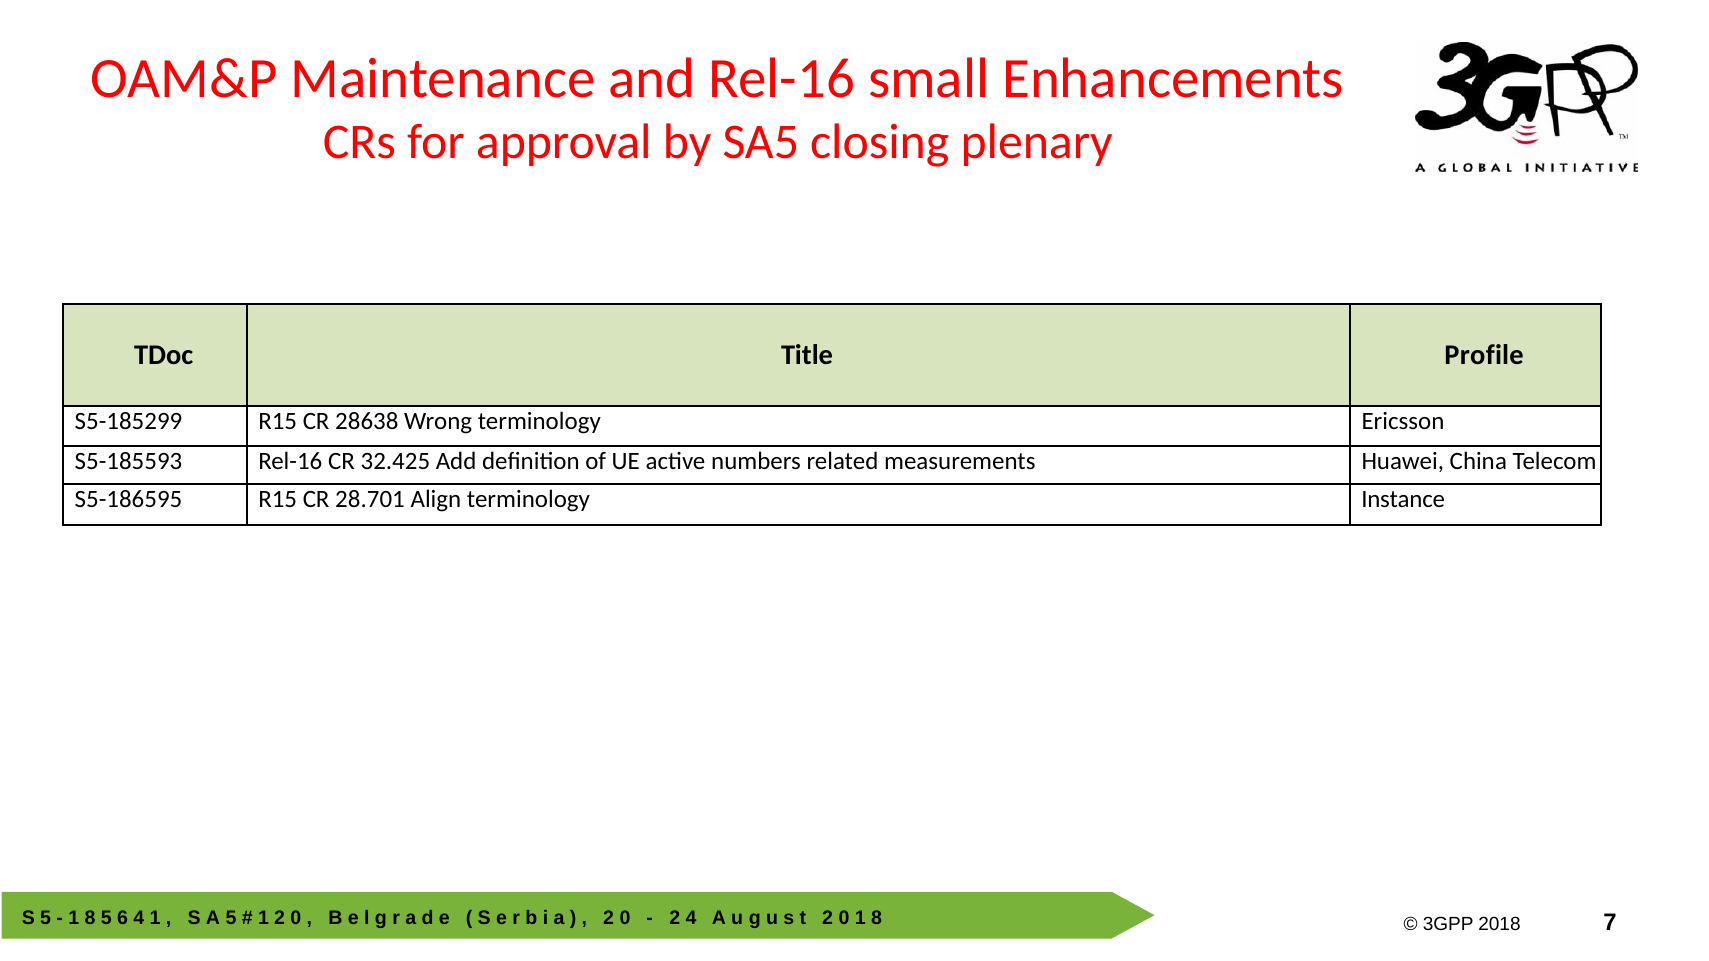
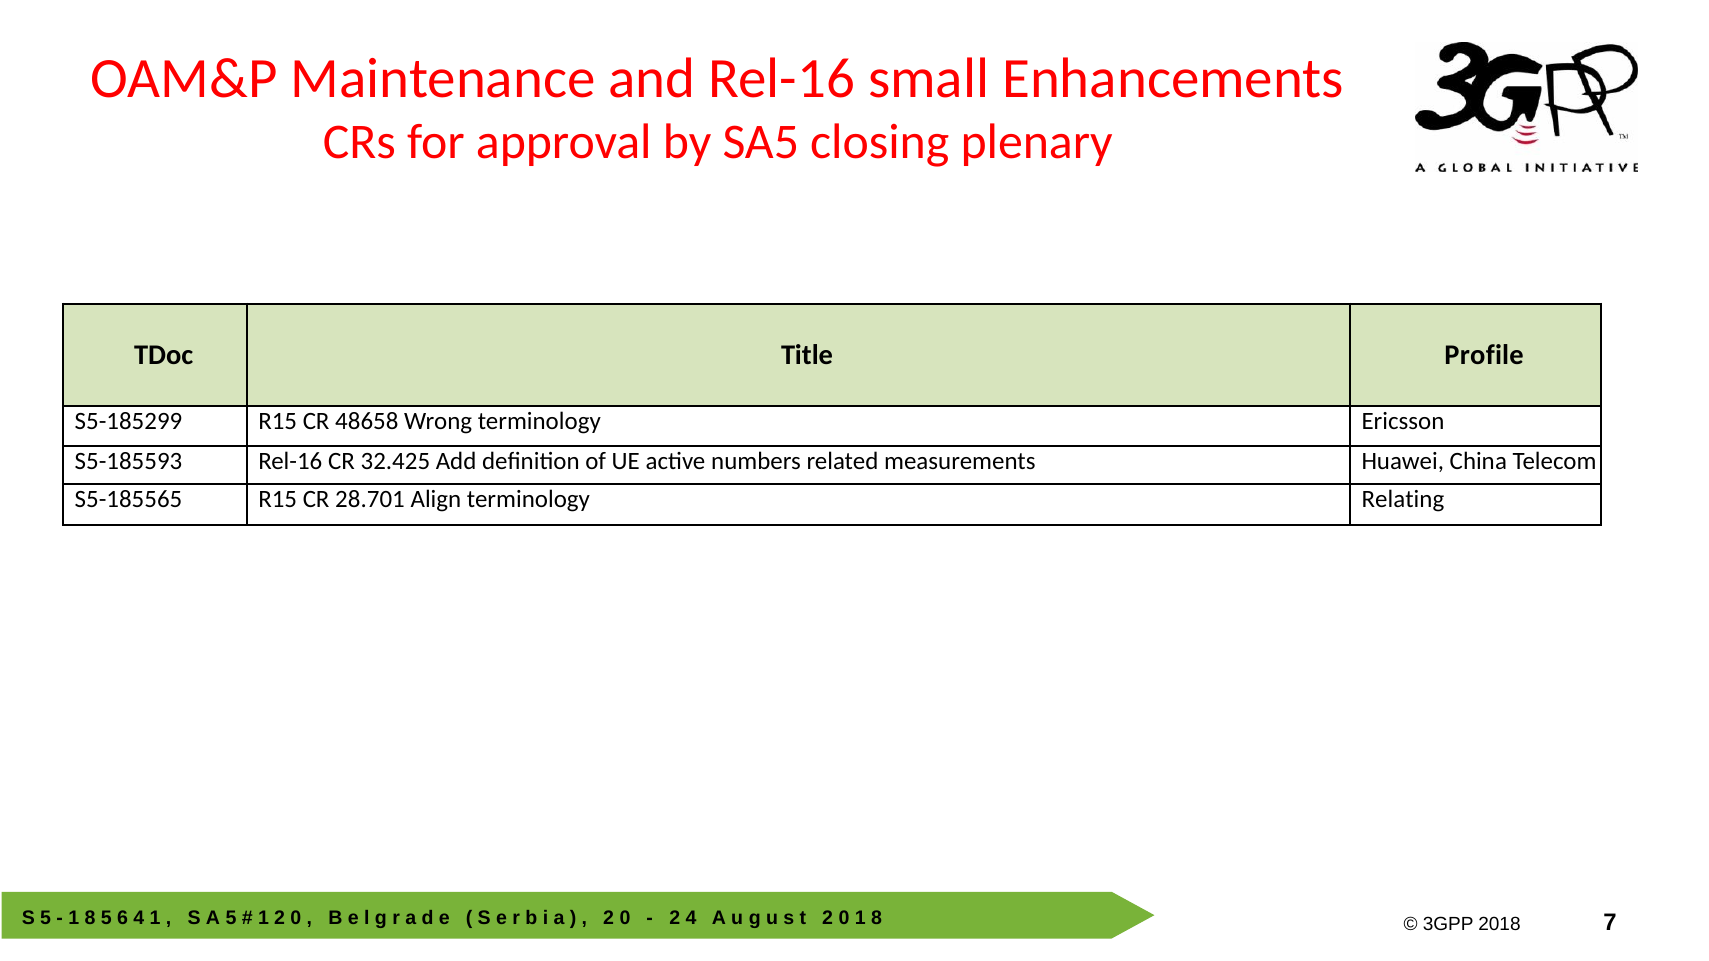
28638: 28638 -> 48658
S5-186595: S5-186595 -> S5-185565
Instance: Instance -> Relating
